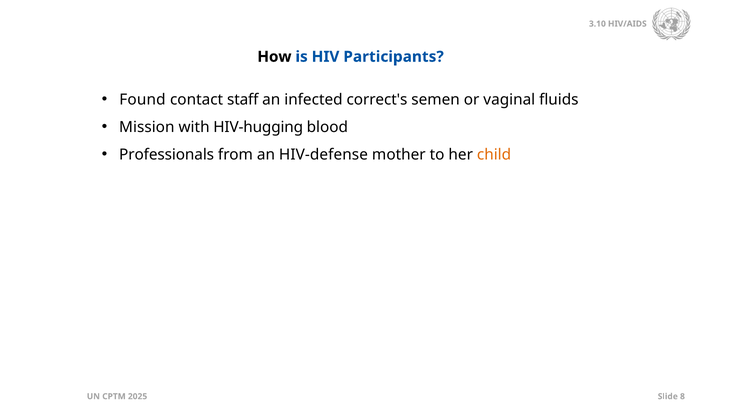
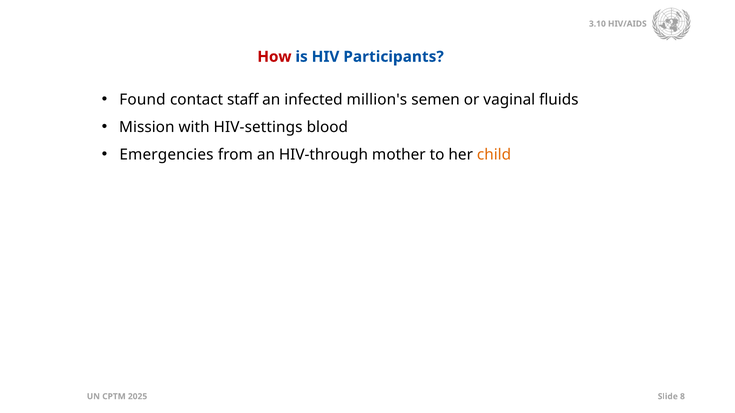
How colour: black -> red
correct's: correct's -> million's
HIV-hugging: HIV-hugging -> HIV-settings
Professionals: Professionals -> Emergencies
HIV-defense: HIV-defense -> HIV-through
